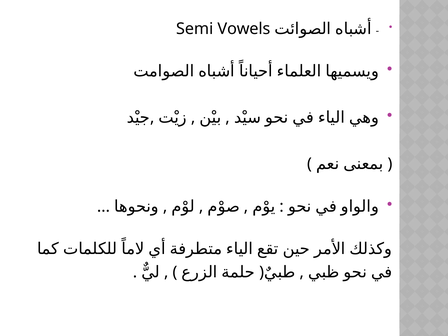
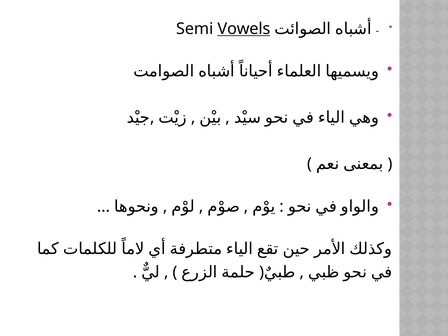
Vowels underline: none -> present
